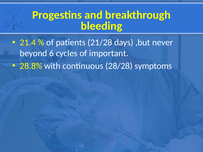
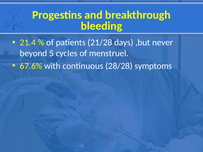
6: 6 -> 5
important: important -> menstruel
28.8%: 28.8% -> 67.6%
